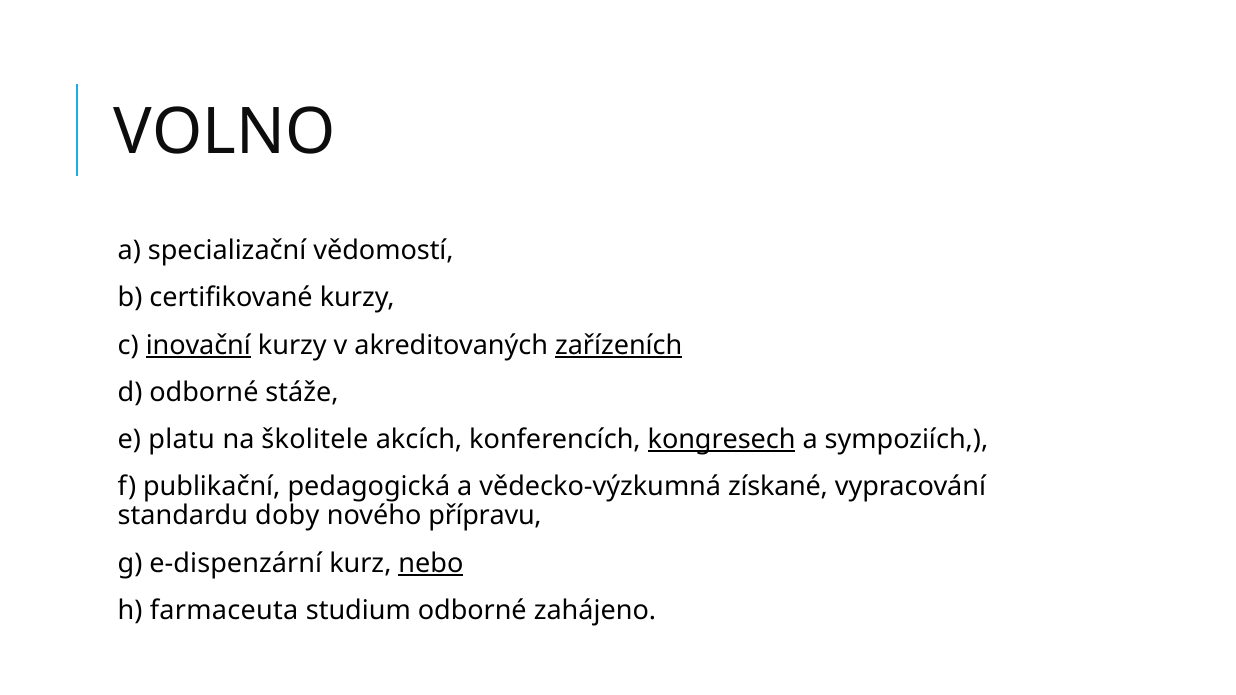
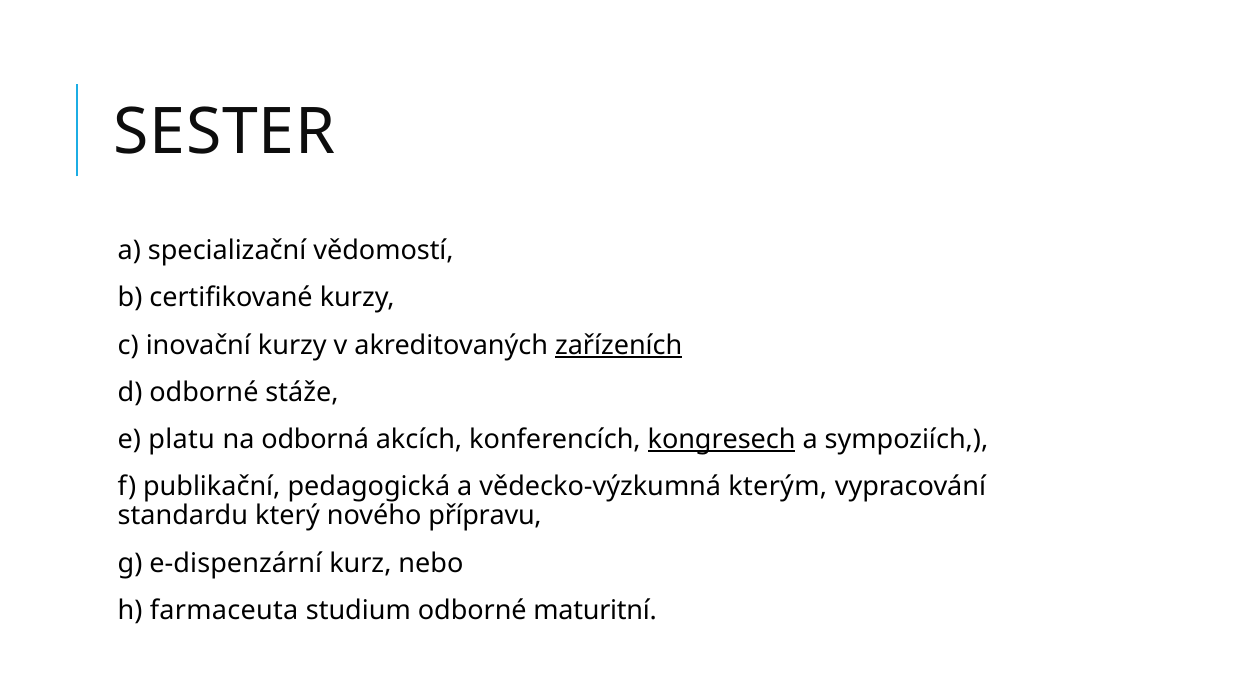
VOLNO: VOLNO -> SESTER
inovační underline: present -> none
školitele: školitele -> odborná
získané: získané -> kterým
doby: doby -> který
nebo underline: present -> none
zahájeno: zahájeno -> maturitní
